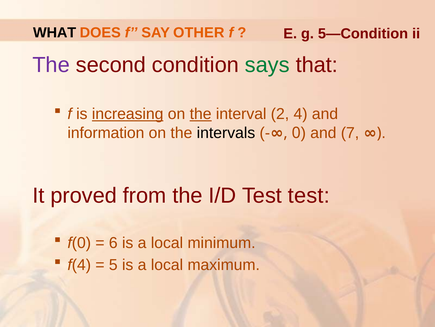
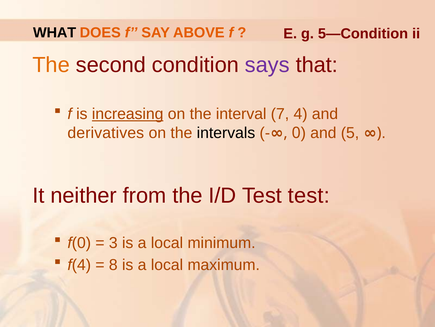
OTHER: OTHER -> ABOVE
The at (51, 65) colour: purple -> orange
says colour: green -> purple
the at (201, 114) underline: present -> none
2: 2 -> 7
information: information -> derivatives
7: 7 -> 5
proved: proved -> neither
6: 6 -> 3
5: 5 -> 8
